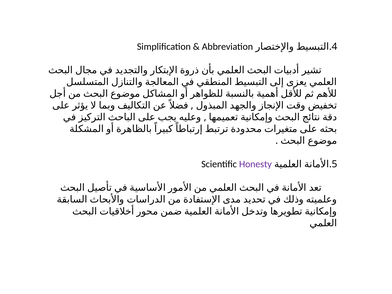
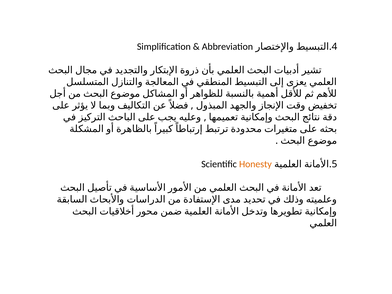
Honesty colour: purple -> orange
